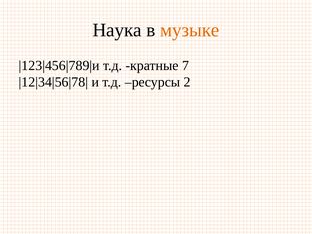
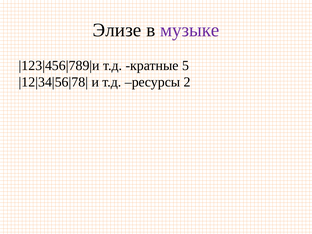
Наука: Наука -> Элизе
музыке colour: orange -> purple
7: 7 -> 5
